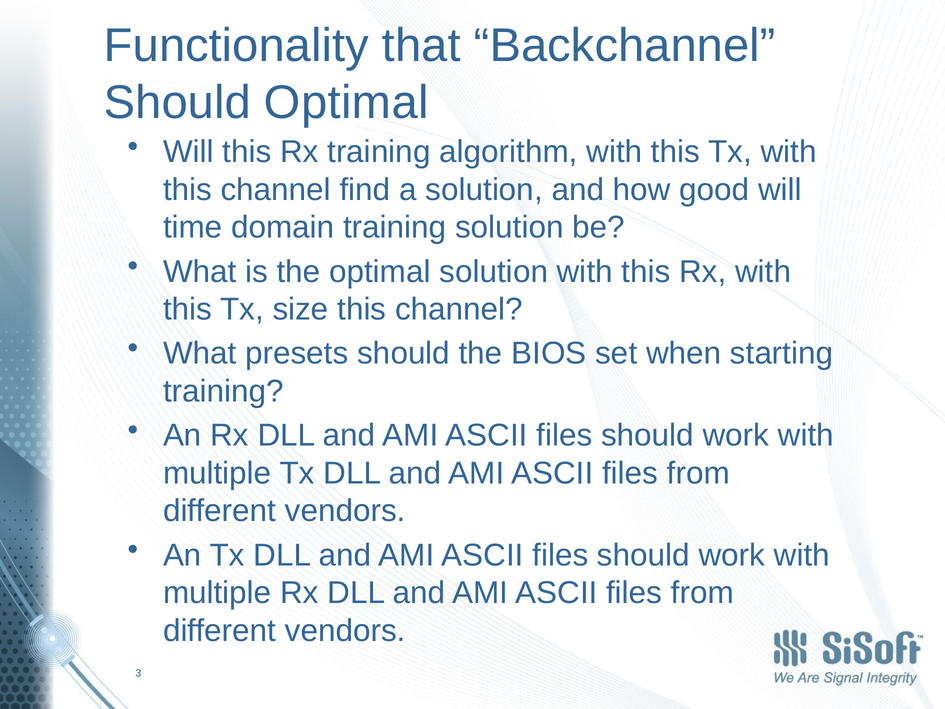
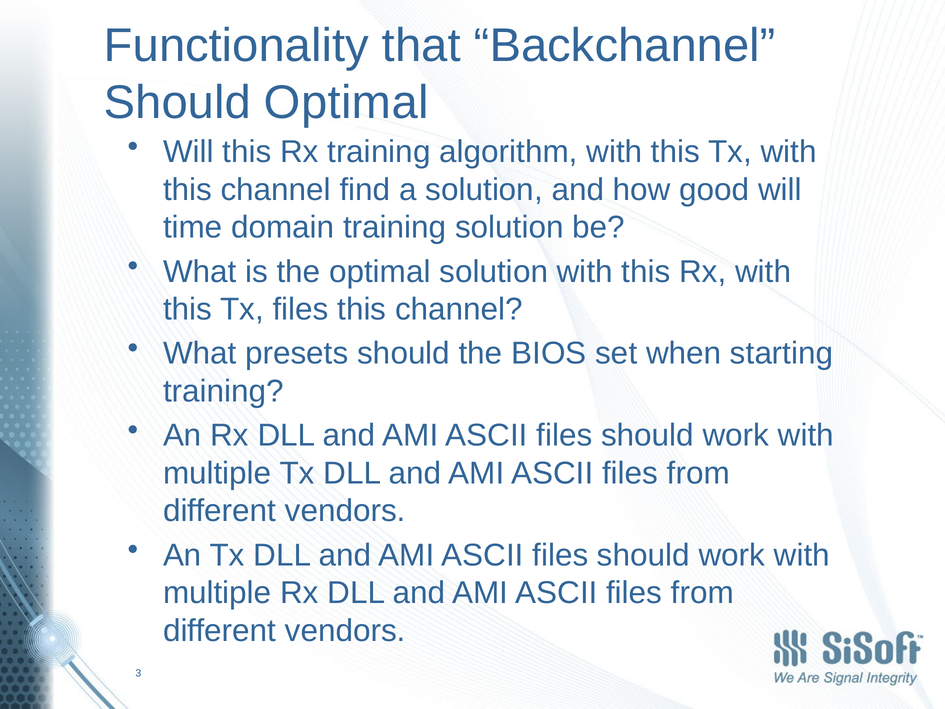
Tx size: size -> files
